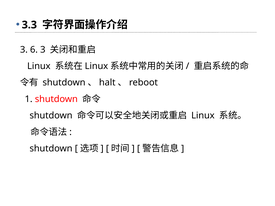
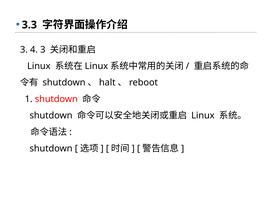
6: 6 -> 4
